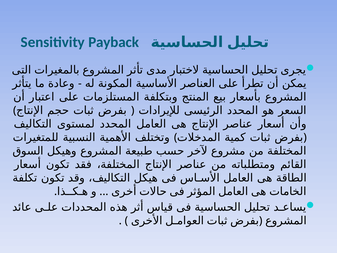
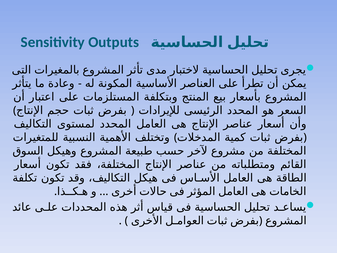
Payback: Payback -> Outputs
